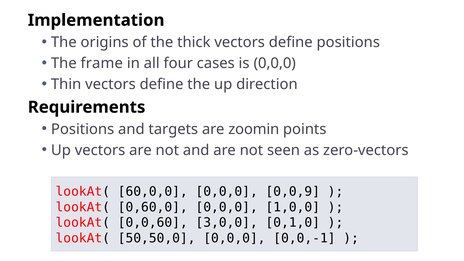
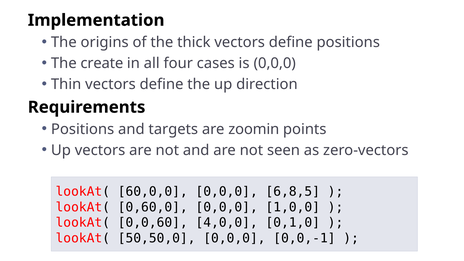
frame: frame -> create
0,0,9: 0,0,9 -> 6,8,5
3,0,0: 3,0,0 -> 4,0,0
